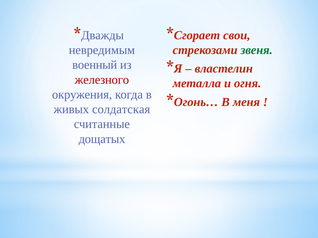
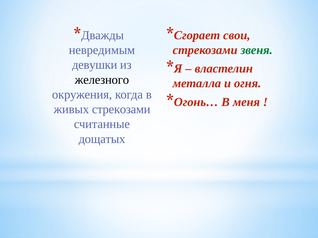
военный: военный -> девушки
железного colour: red -> black
живых солдатская: солдатская -> стрекозами
